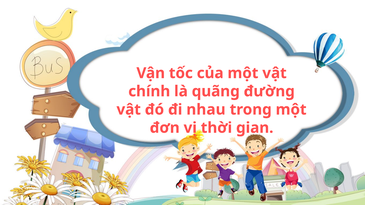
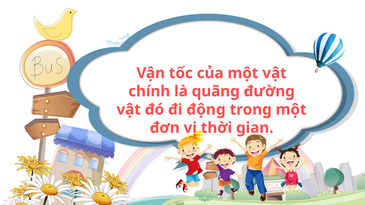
nhau: nhau -> động
